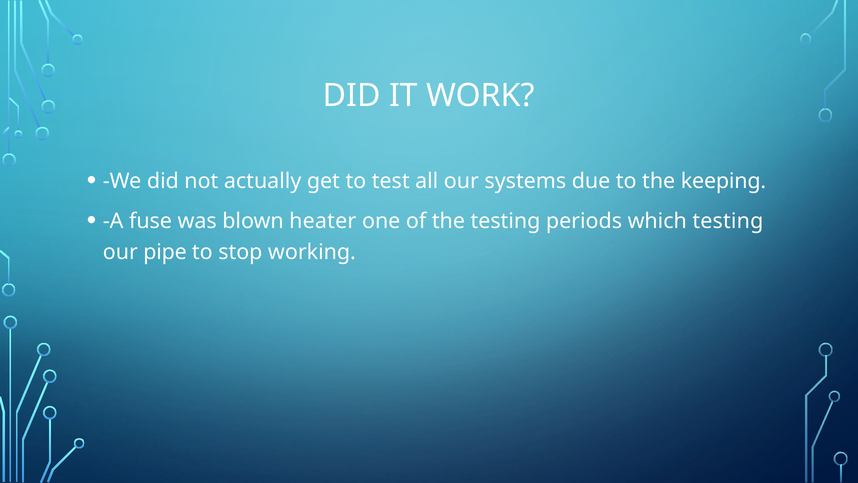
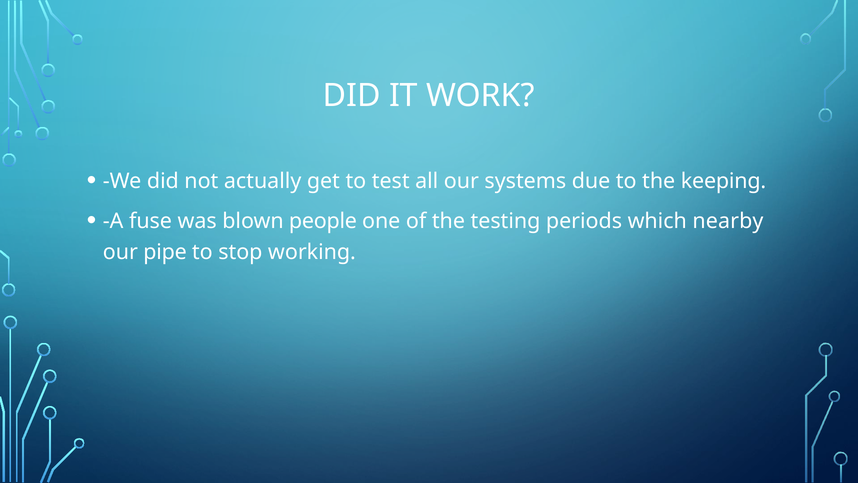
heater: heater -> people
which testing: testing -> nearby
